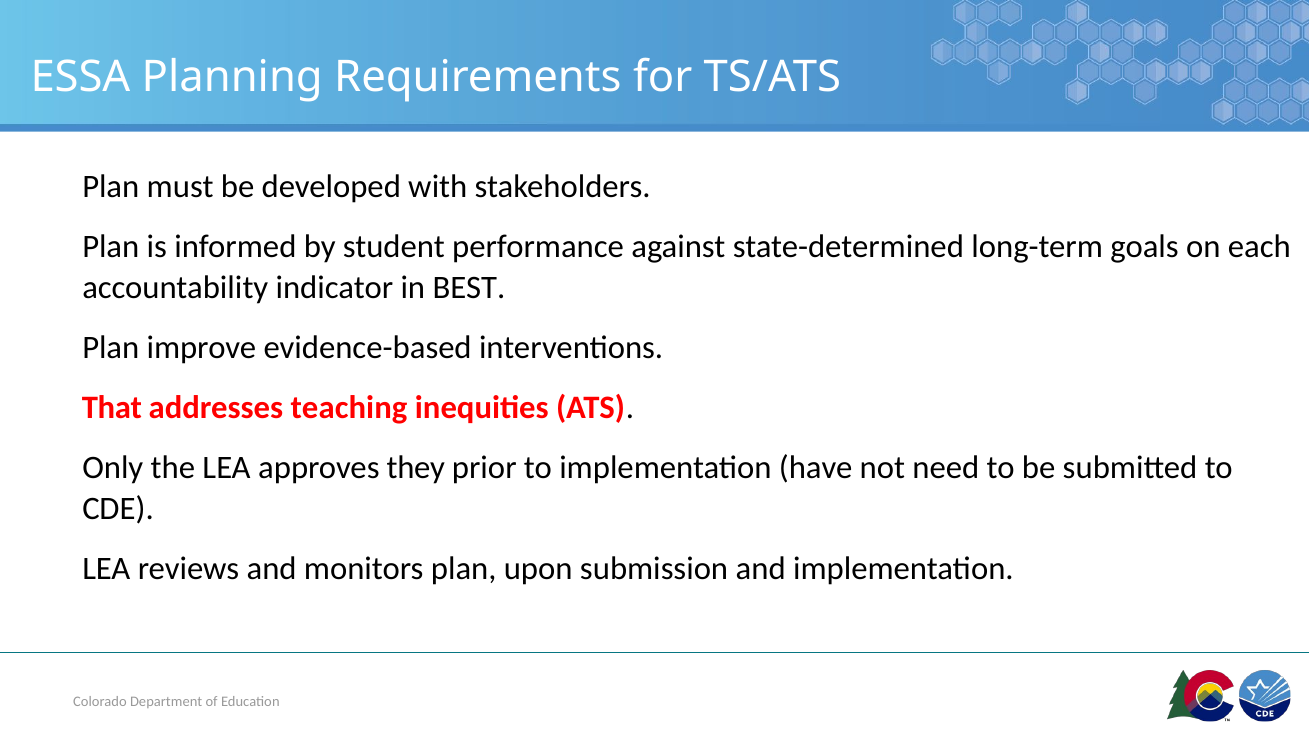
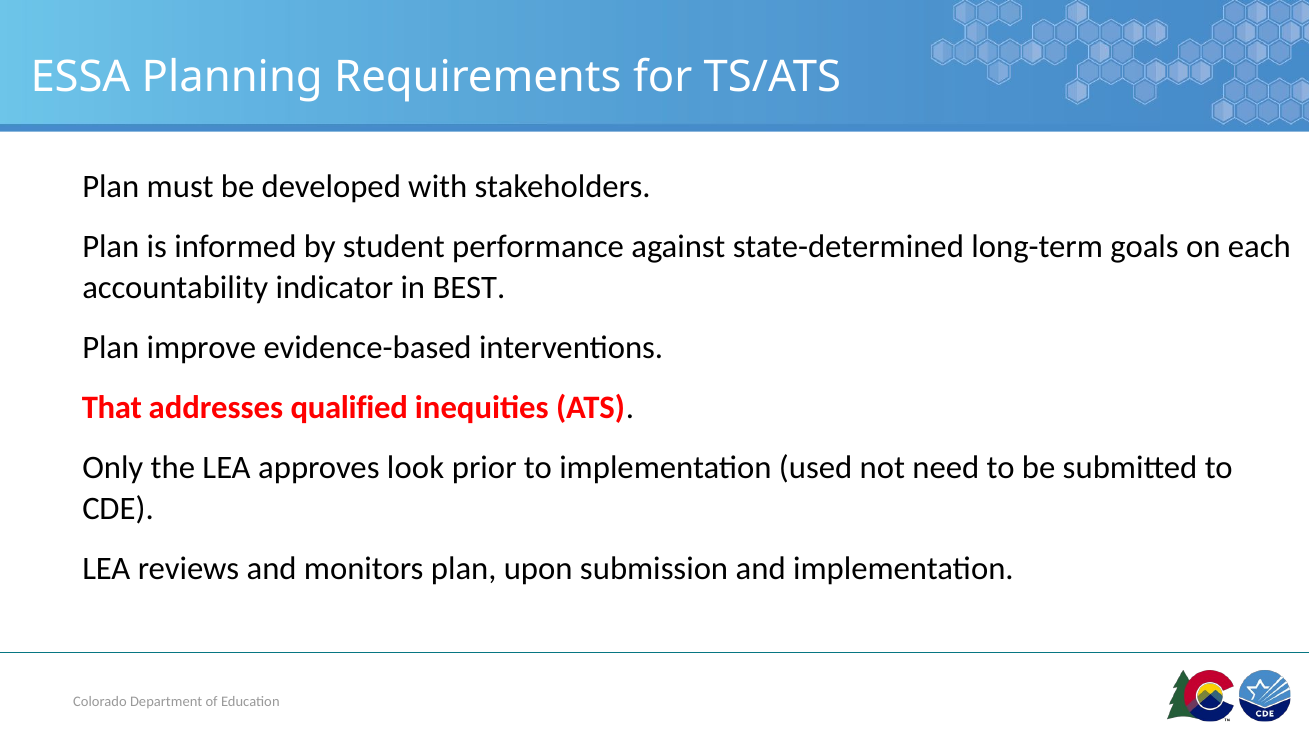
teaching: teaching -> qualified
they: they -> look
have: have -> used
